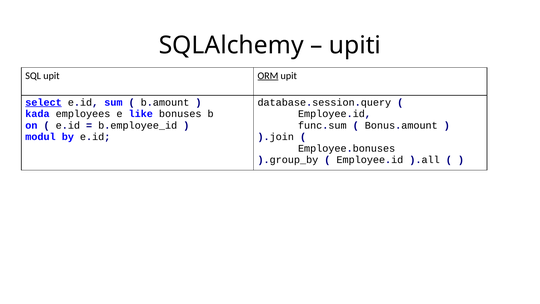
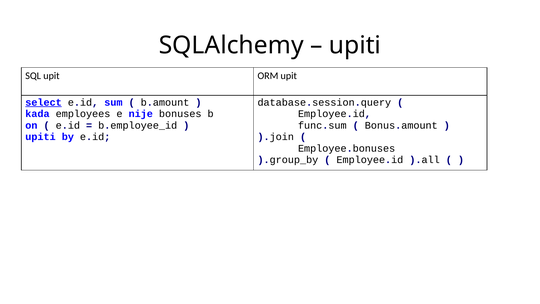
ORM underline: present -> none
like: like -> nije
modul at (41, 137): modul -> upiti
